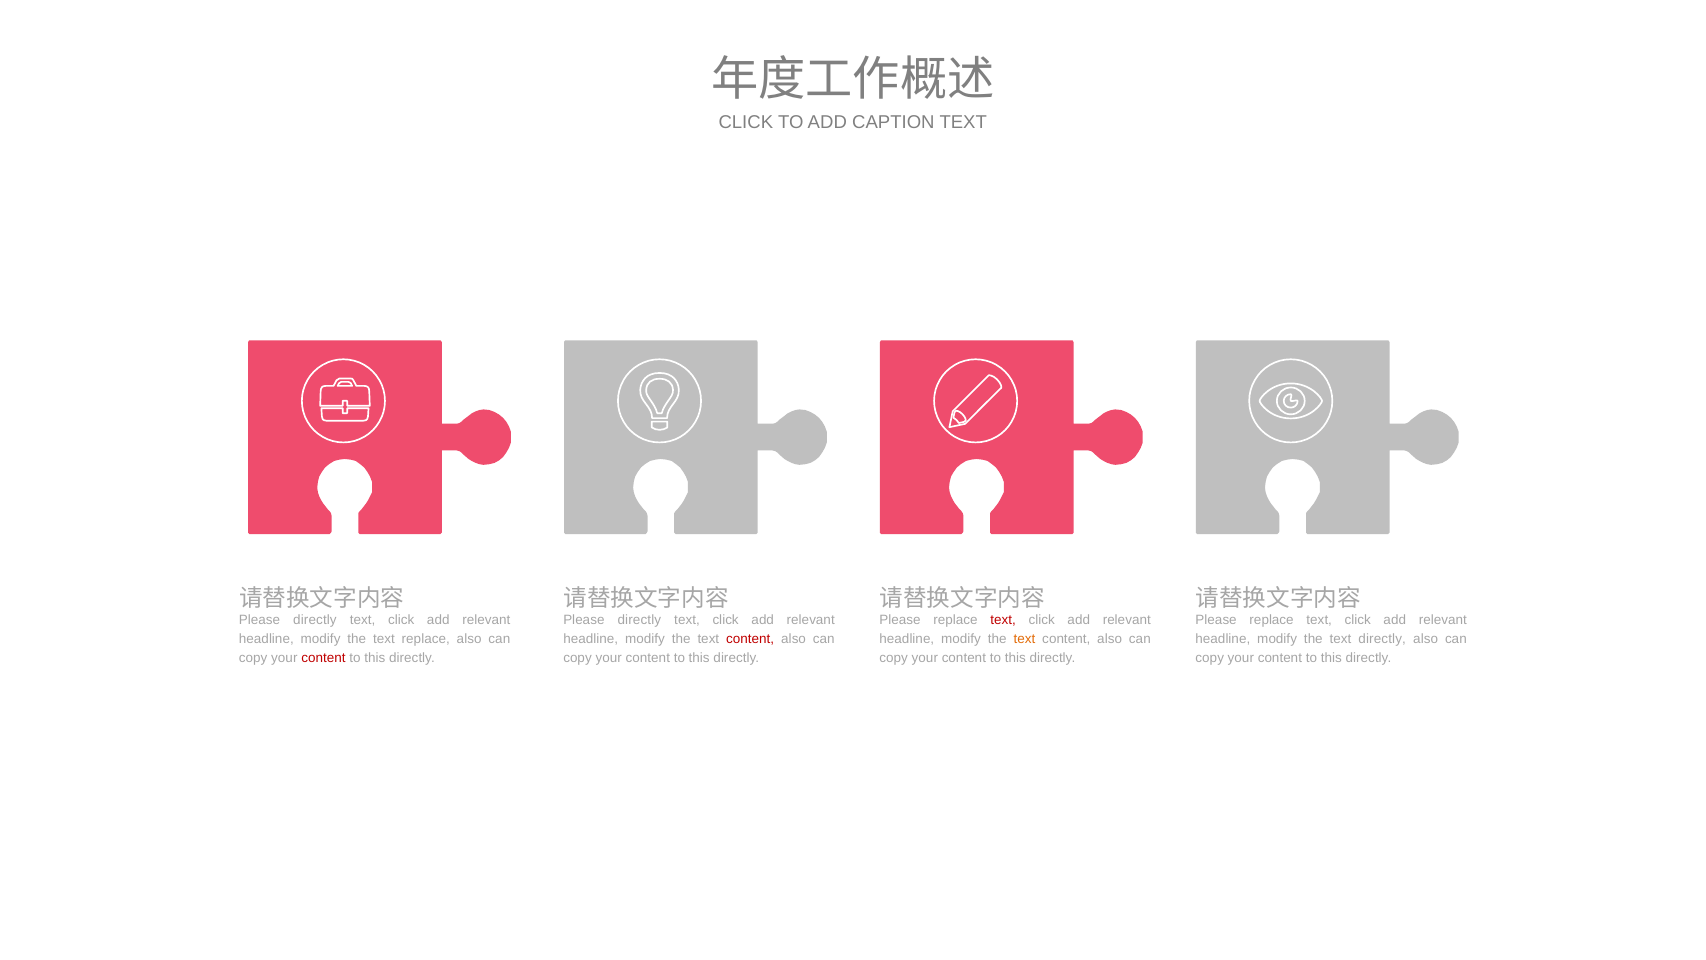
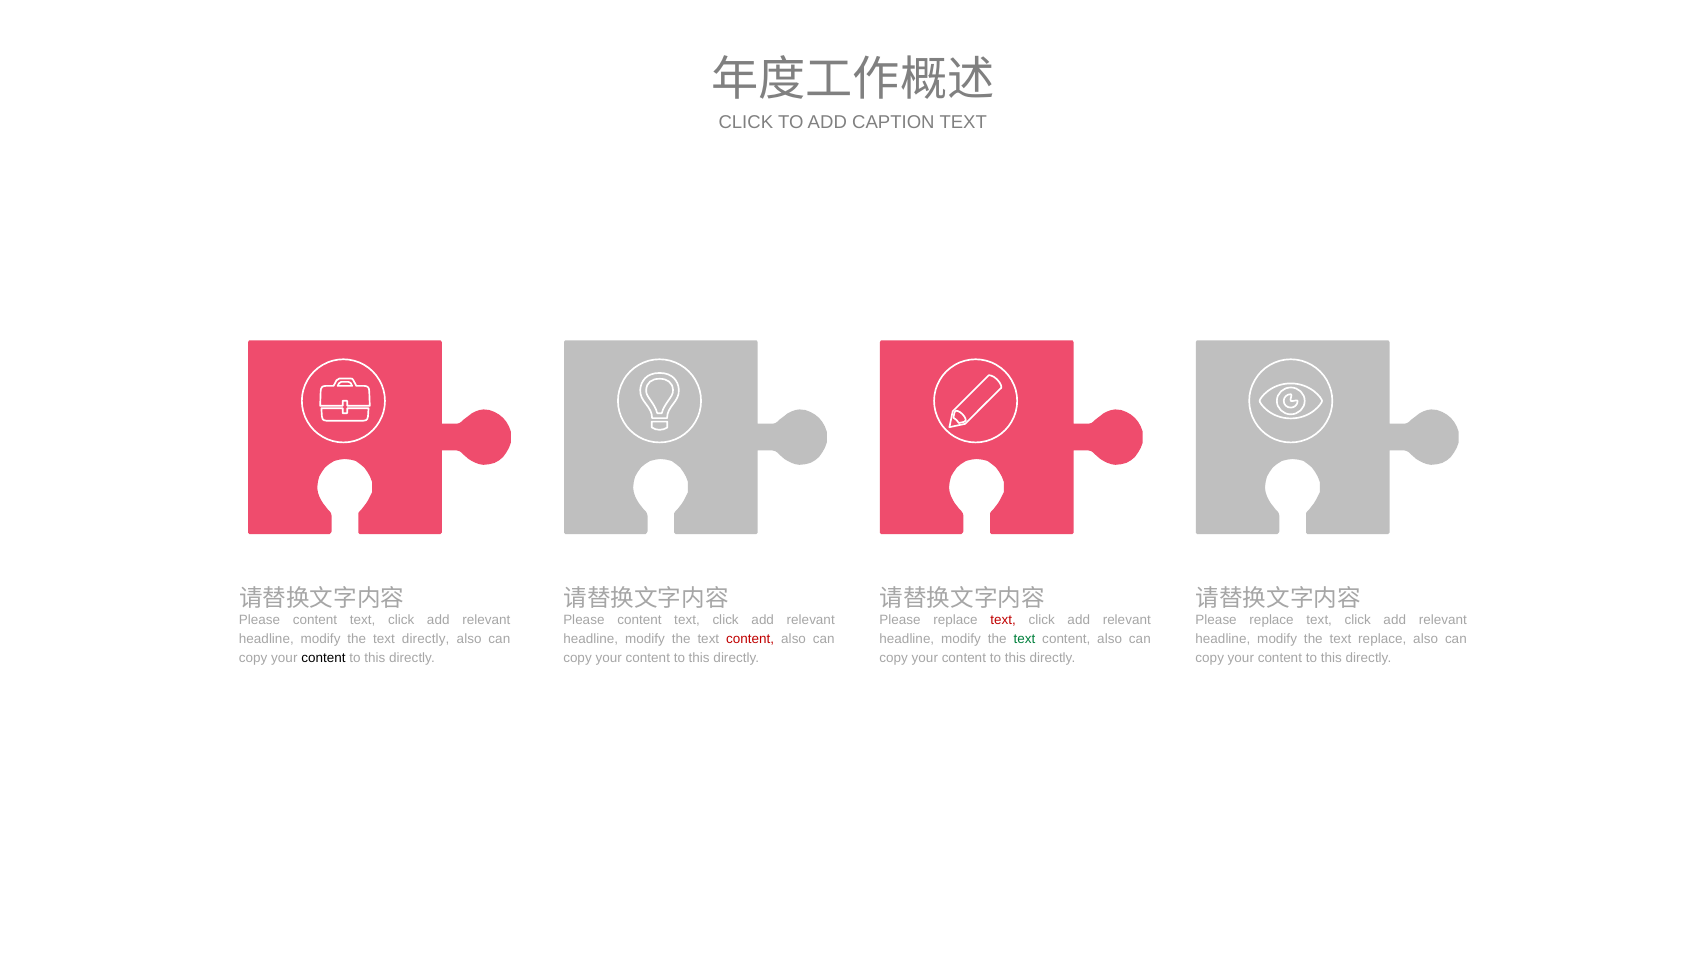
directly at (315, 619): directly -> content
directly at (639, 619): directly -> content
text replace: replace -> directly
text at (1024, 639) colour: orange -> green
text directly: directly -> replace
content at (323, 658) colour: red -> black
